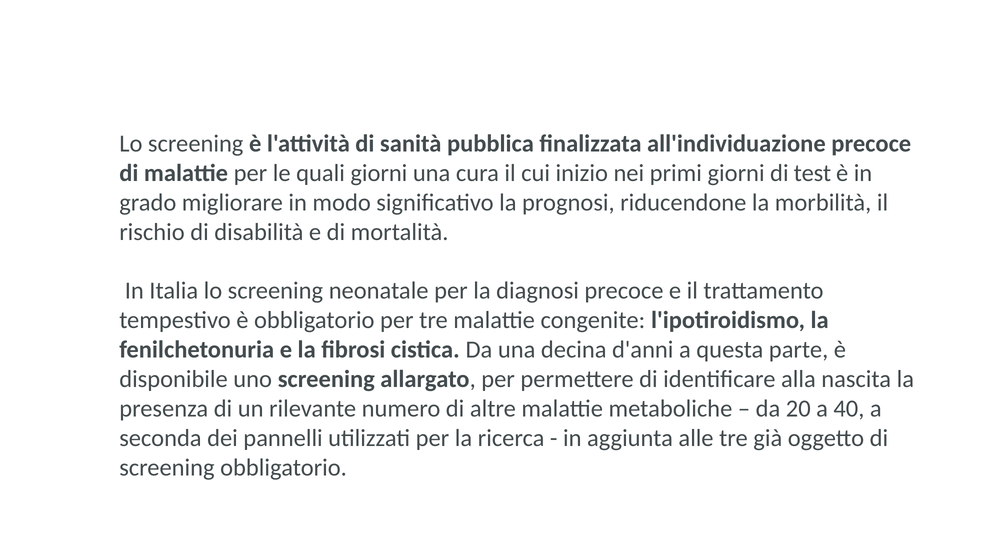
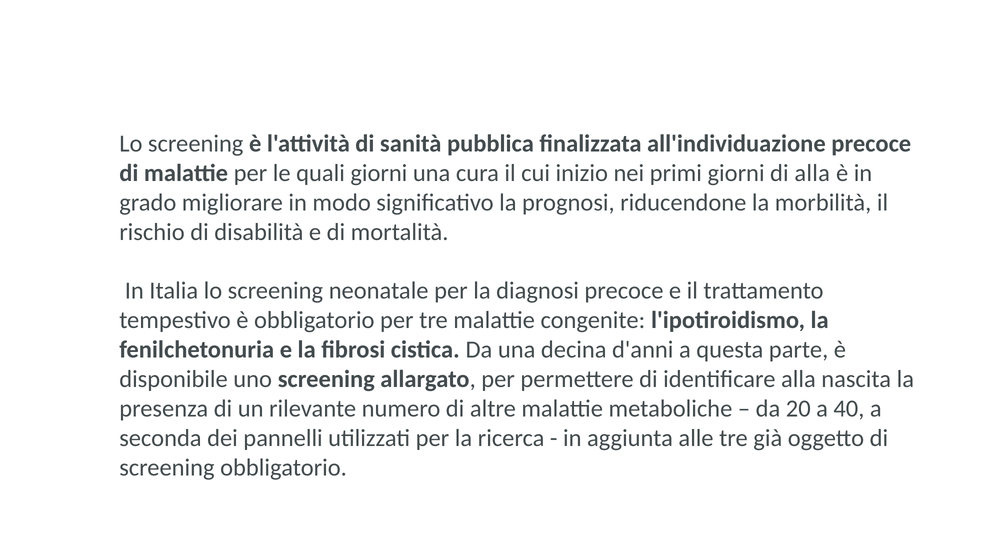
di test: test -> alla
